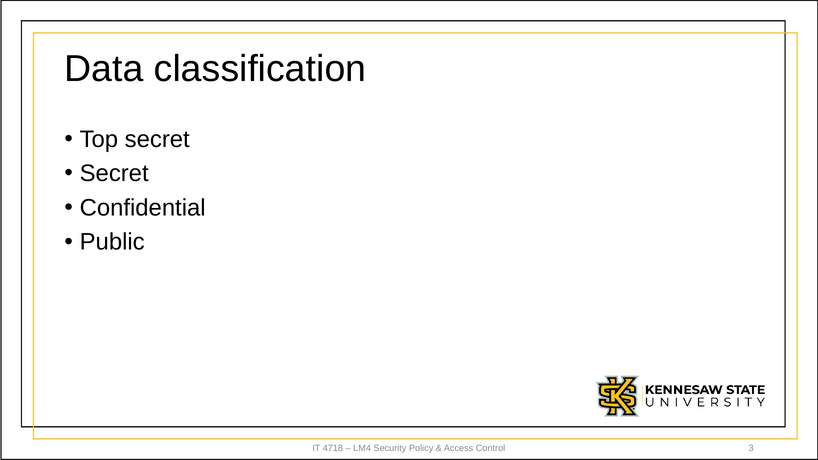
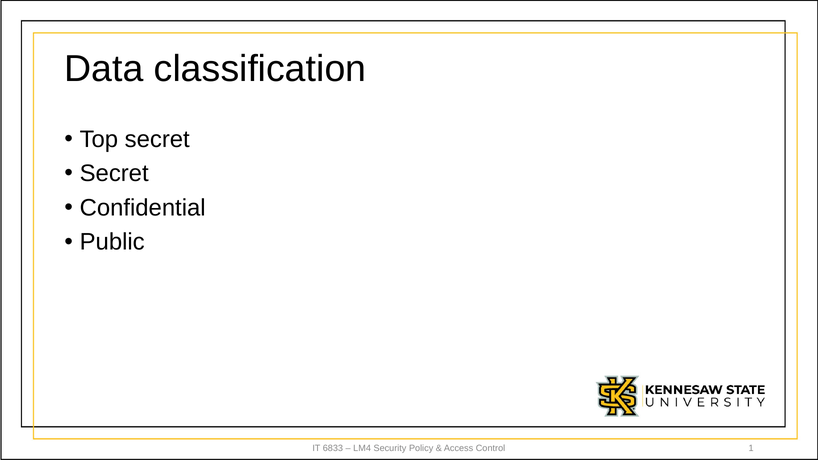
4718: 4718 -> 6833
3: 3 -> 1
